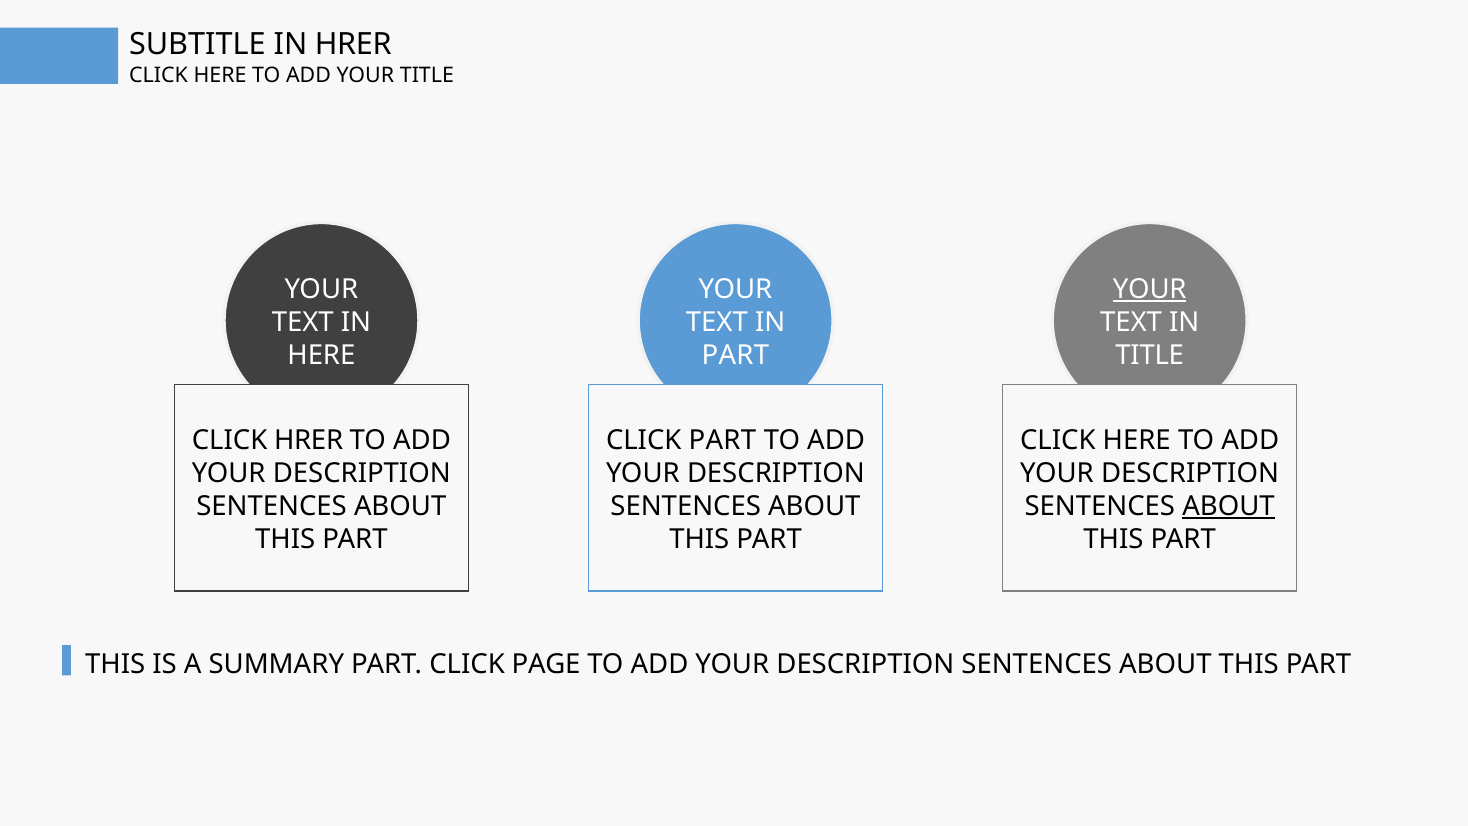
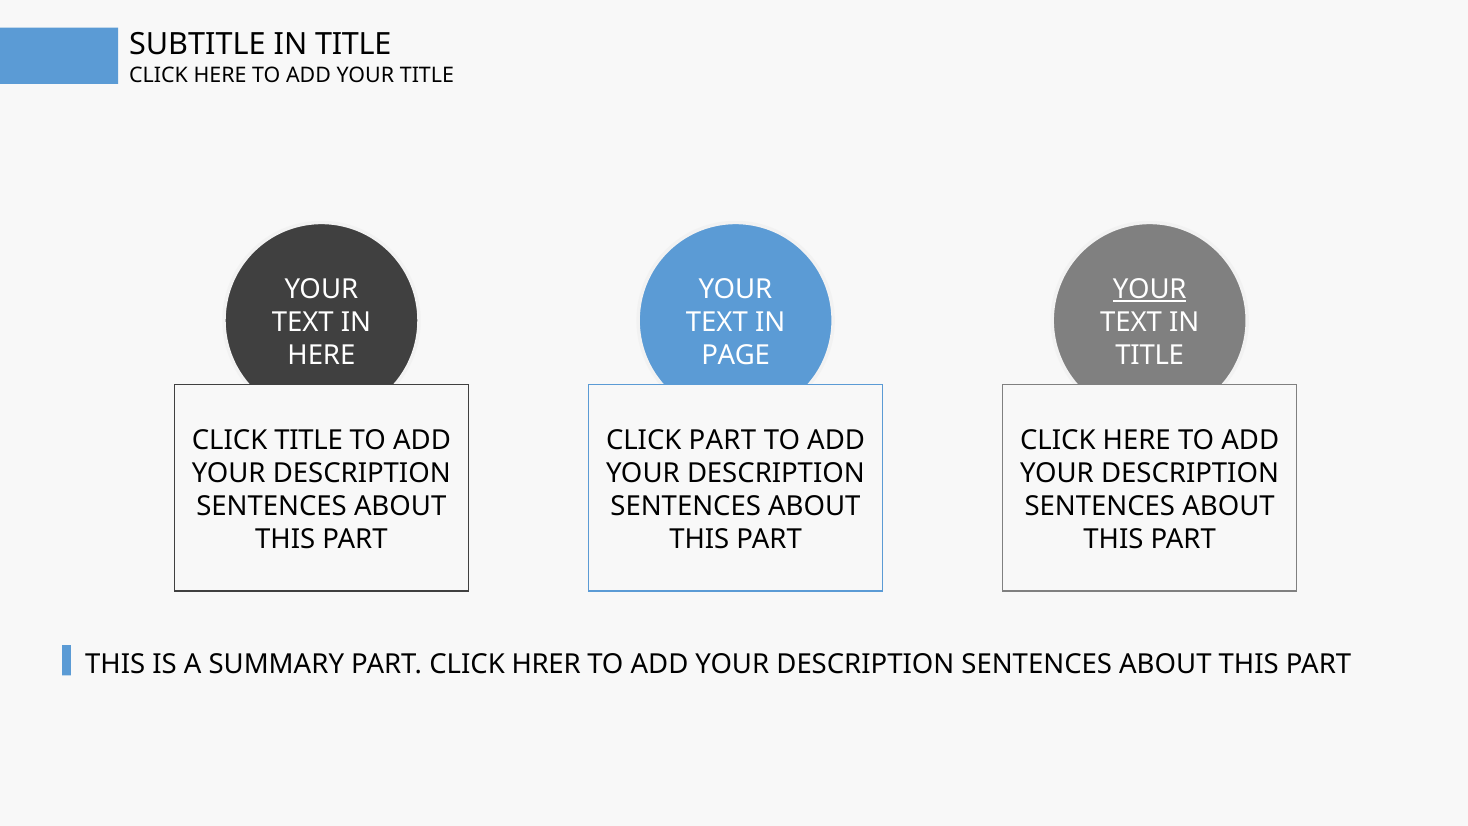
SUBTITLE IN HRER: HRER -> TITLE
PART at (735, 355): PART -> PAGE
CLICK HRER: HRER -> TITLE
ABOUT at (1229, 506) underline: present -> none
PAGE: PAGE -> HRER
